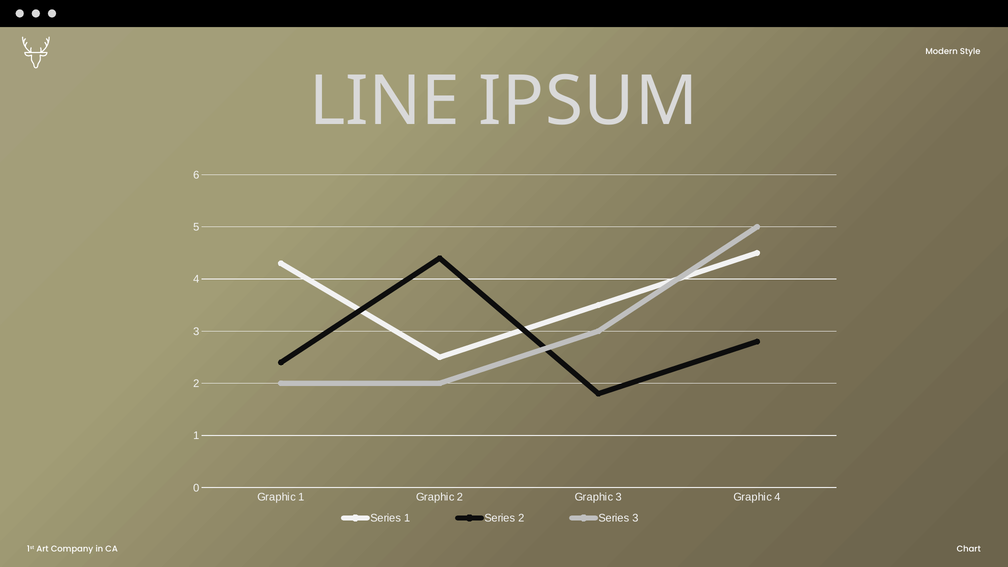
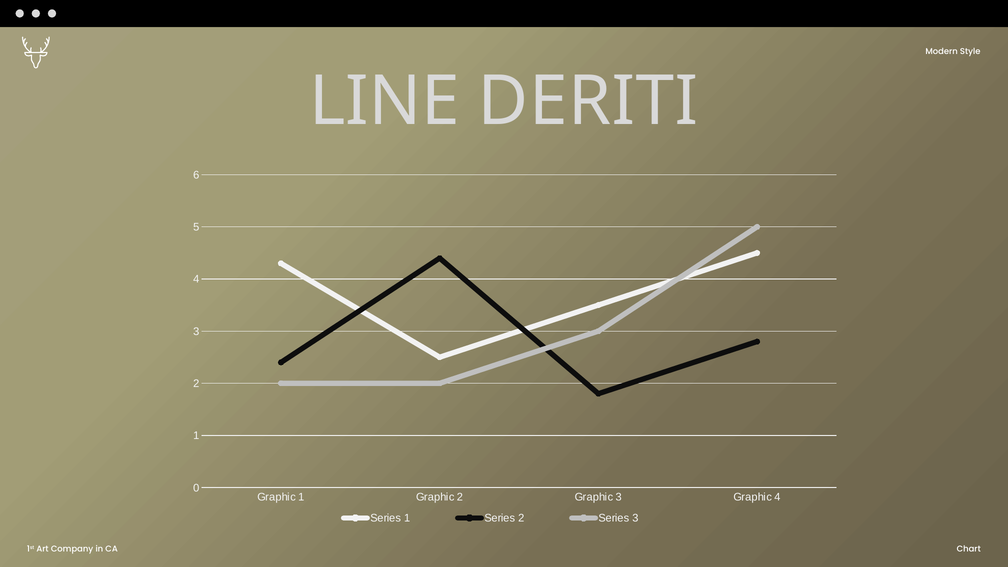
IPSUM: IPSUM -> DERITI
